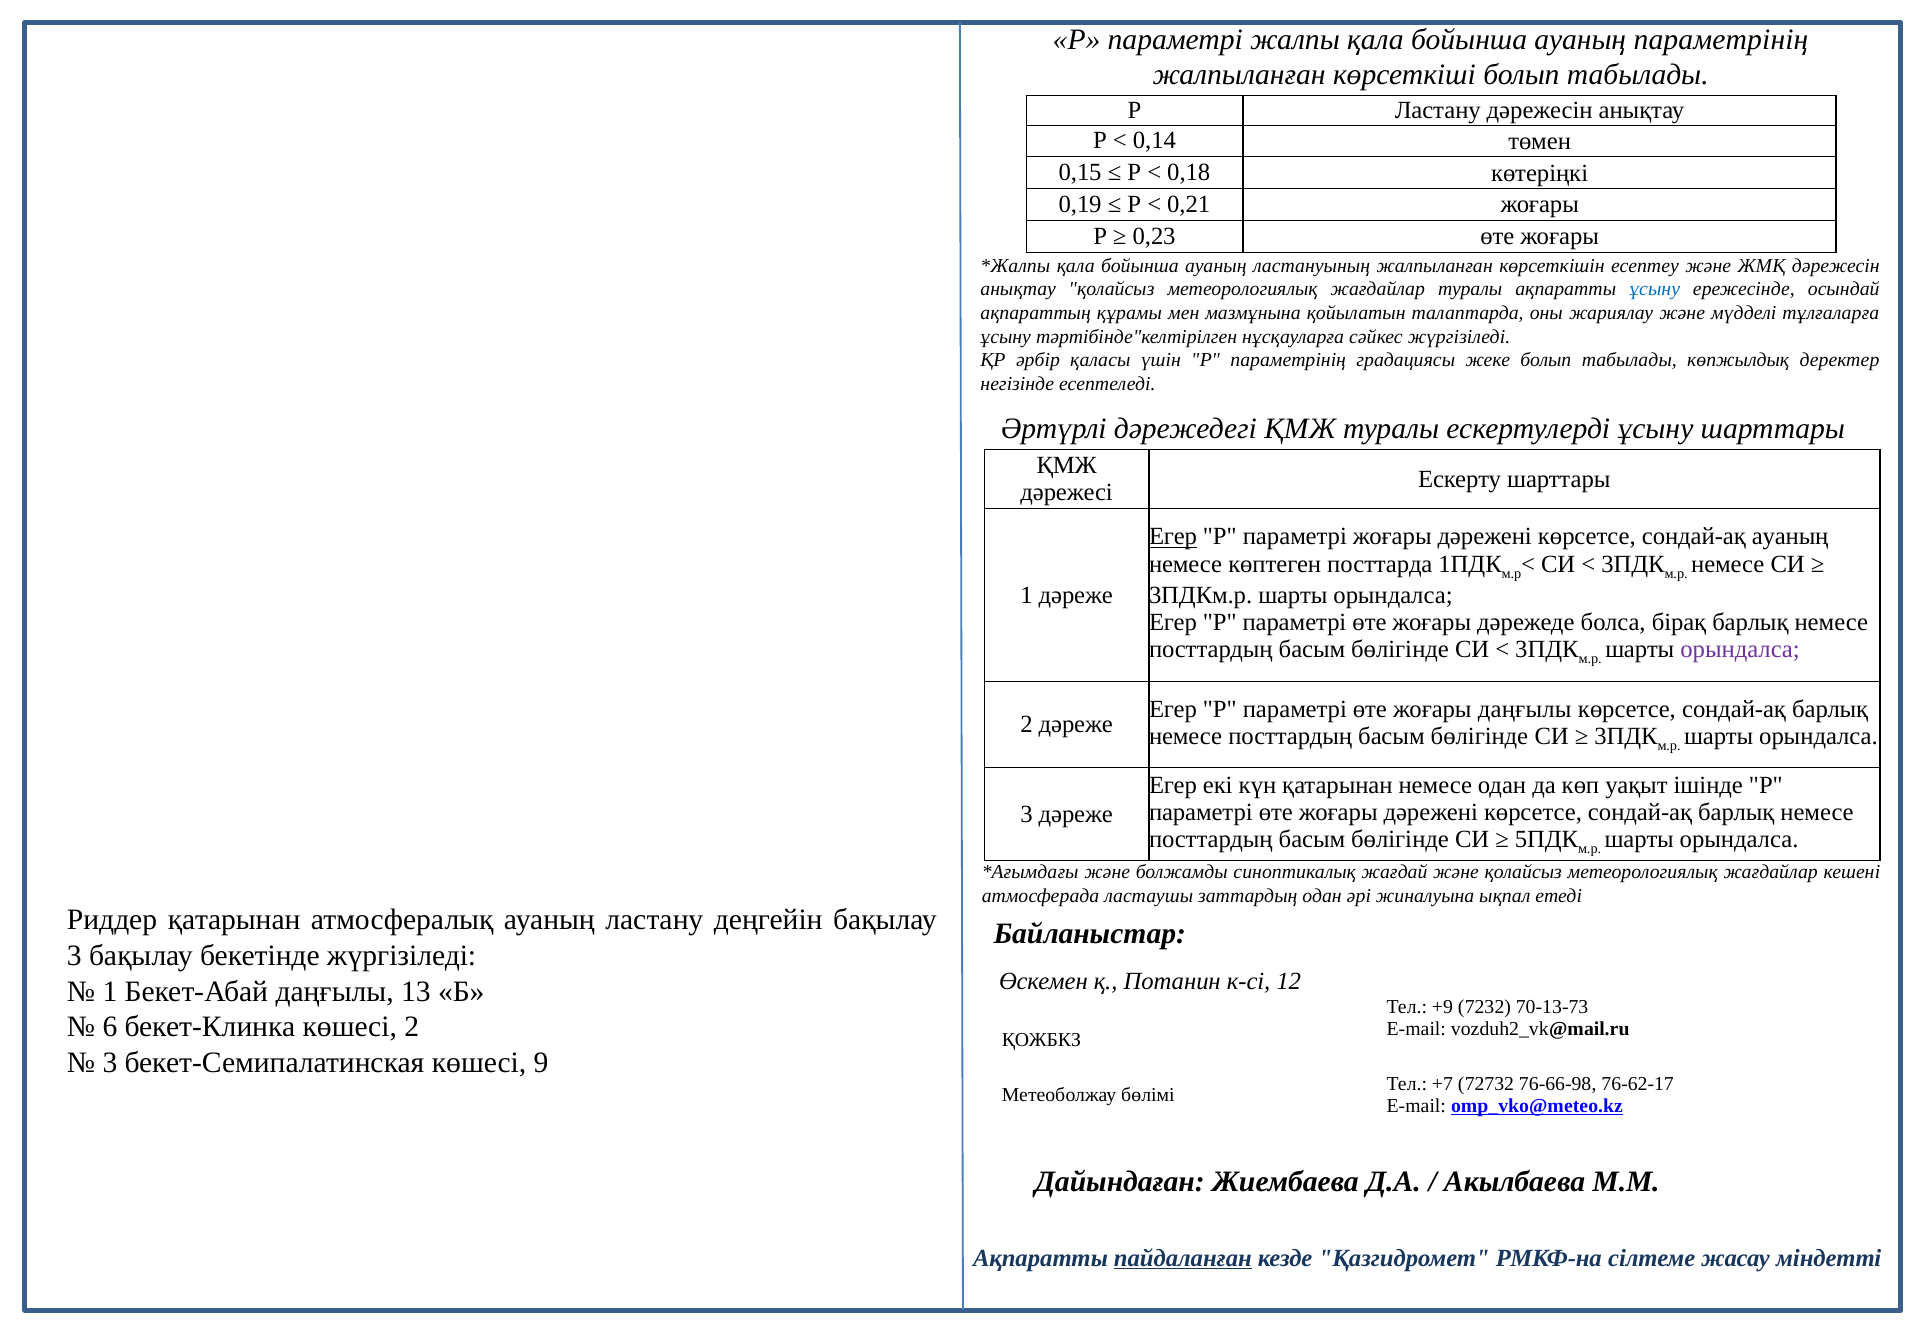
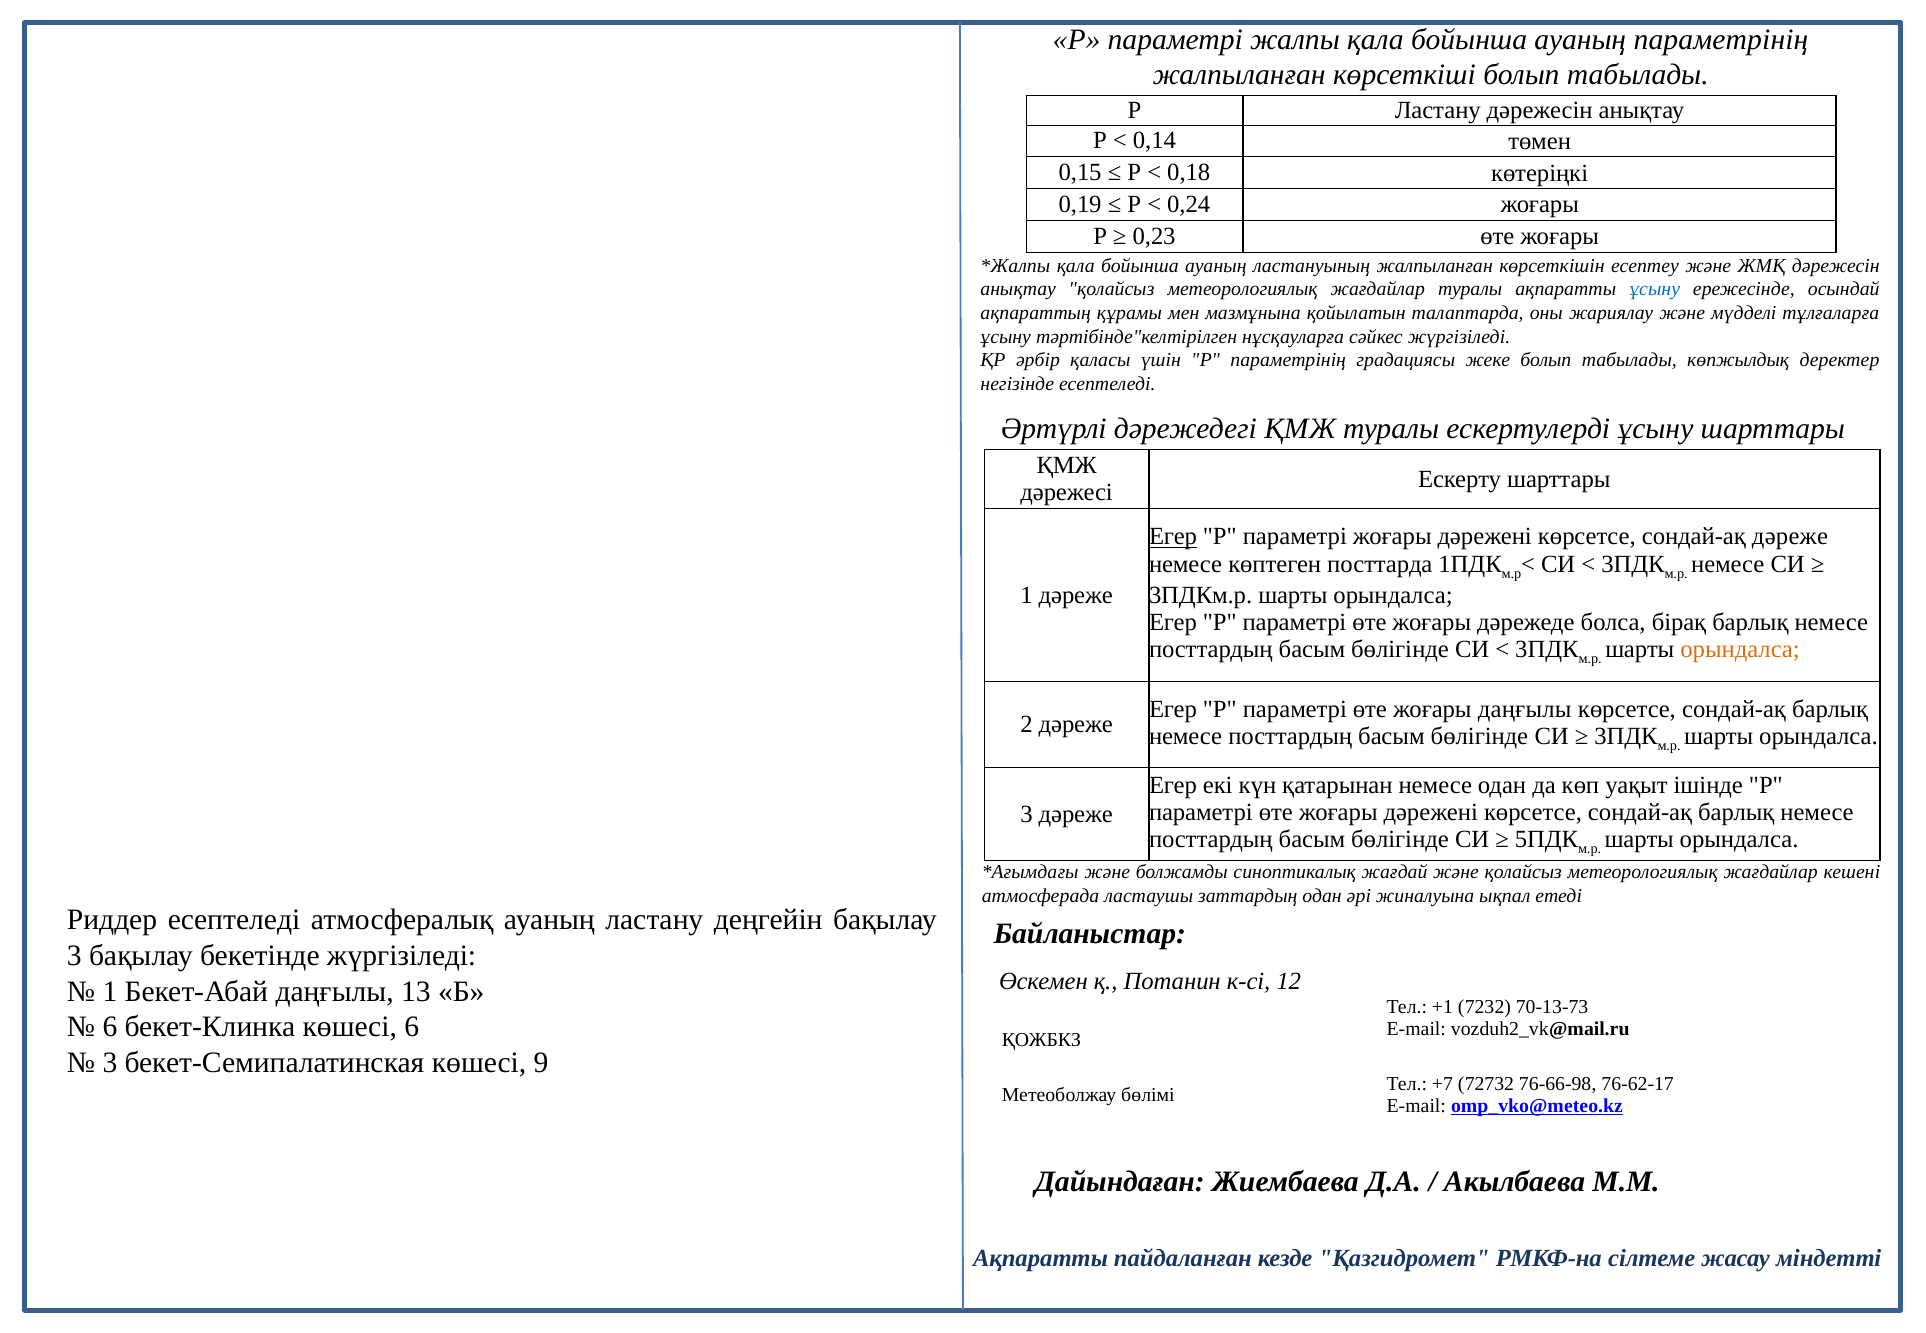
0,21: 0,21 -> 0,24
сондай-ақ ауаның: ауаның -> дәреже
орындалса at (1740, 650) colour: purple -> orange
Риддер қатарынан: қатарынан -> есептеледі
+9: +9 -> +1
көшесі 2: 2 -> 6
пайдаланған underline: present -> none
